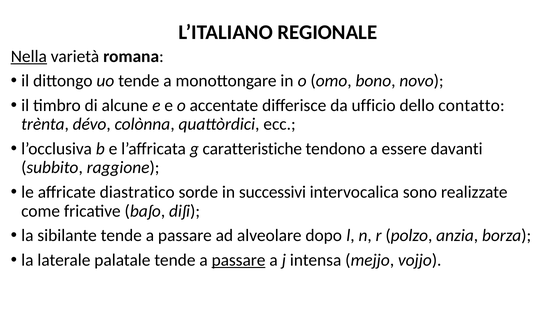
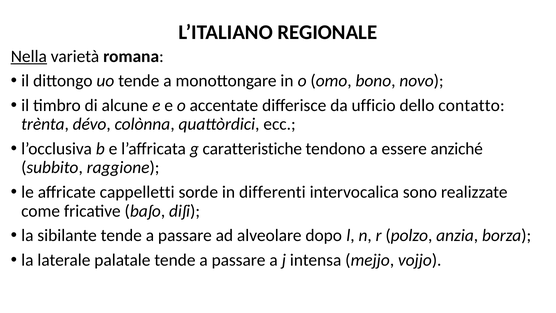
davanti: davanti -> anziché
diastratico: diastratico -> cappelletti
successivi: successivi -> differenti
passare at (239, 260) underline: present -> none
